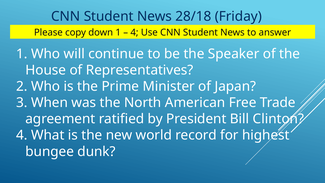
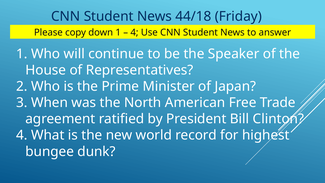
28/18: 28/18 -> 44/18
